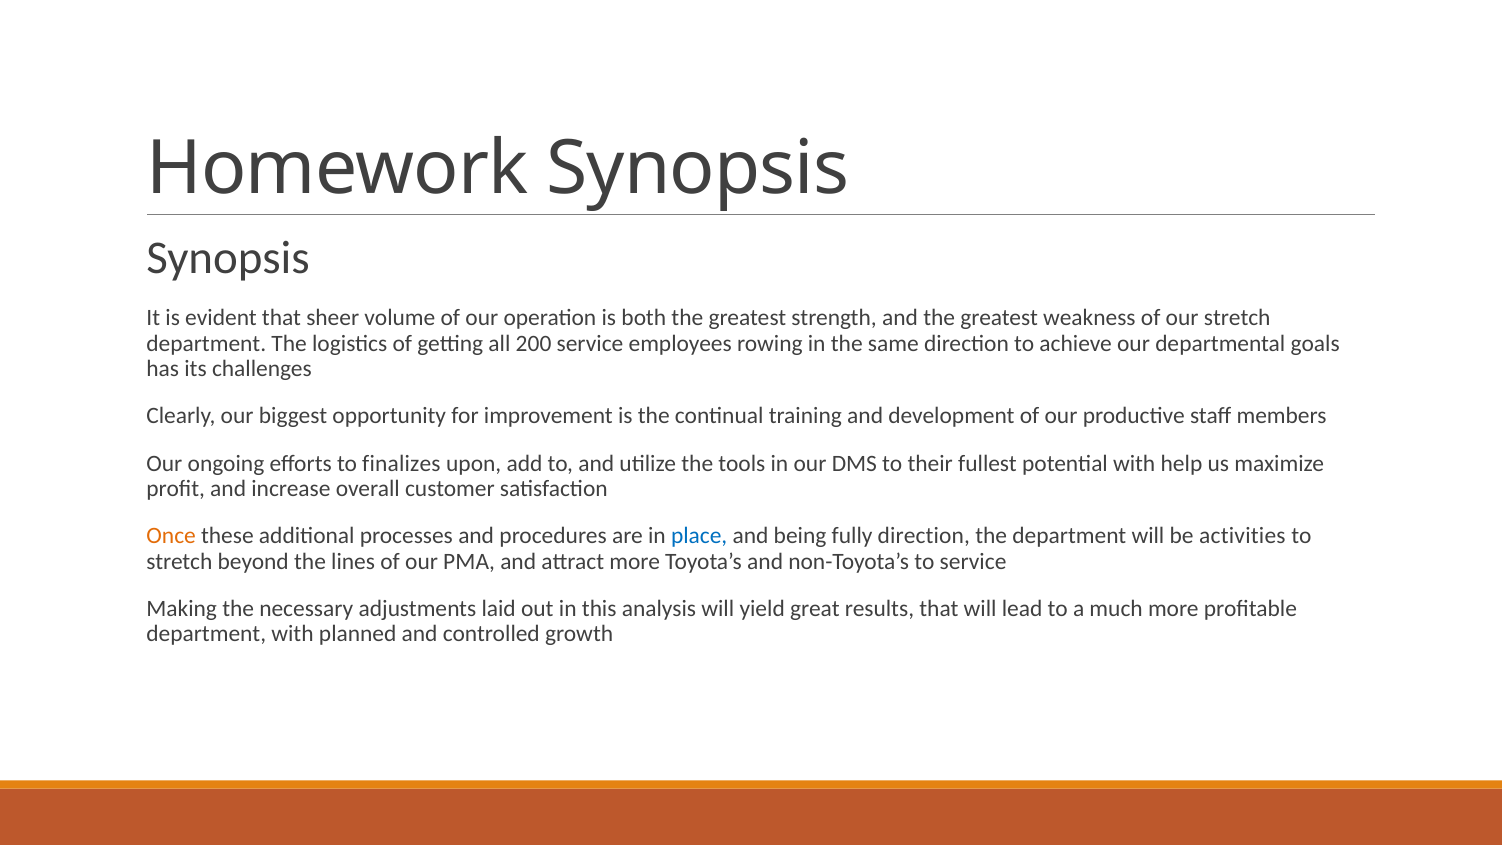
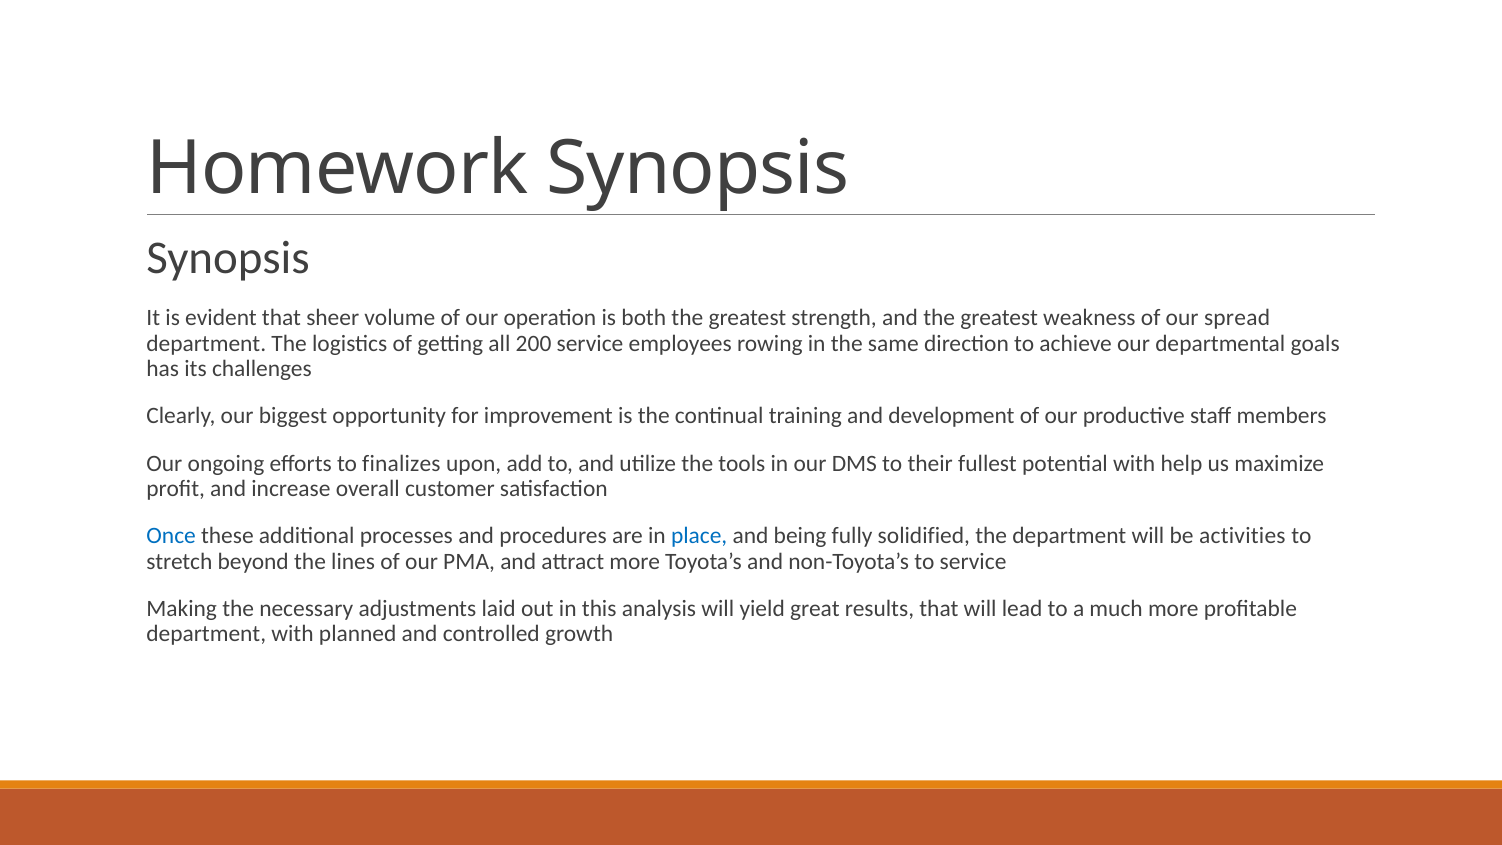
our stretch: stretch -> spread
Once colour: orange -> blue
fully direction: direction -> solidified
